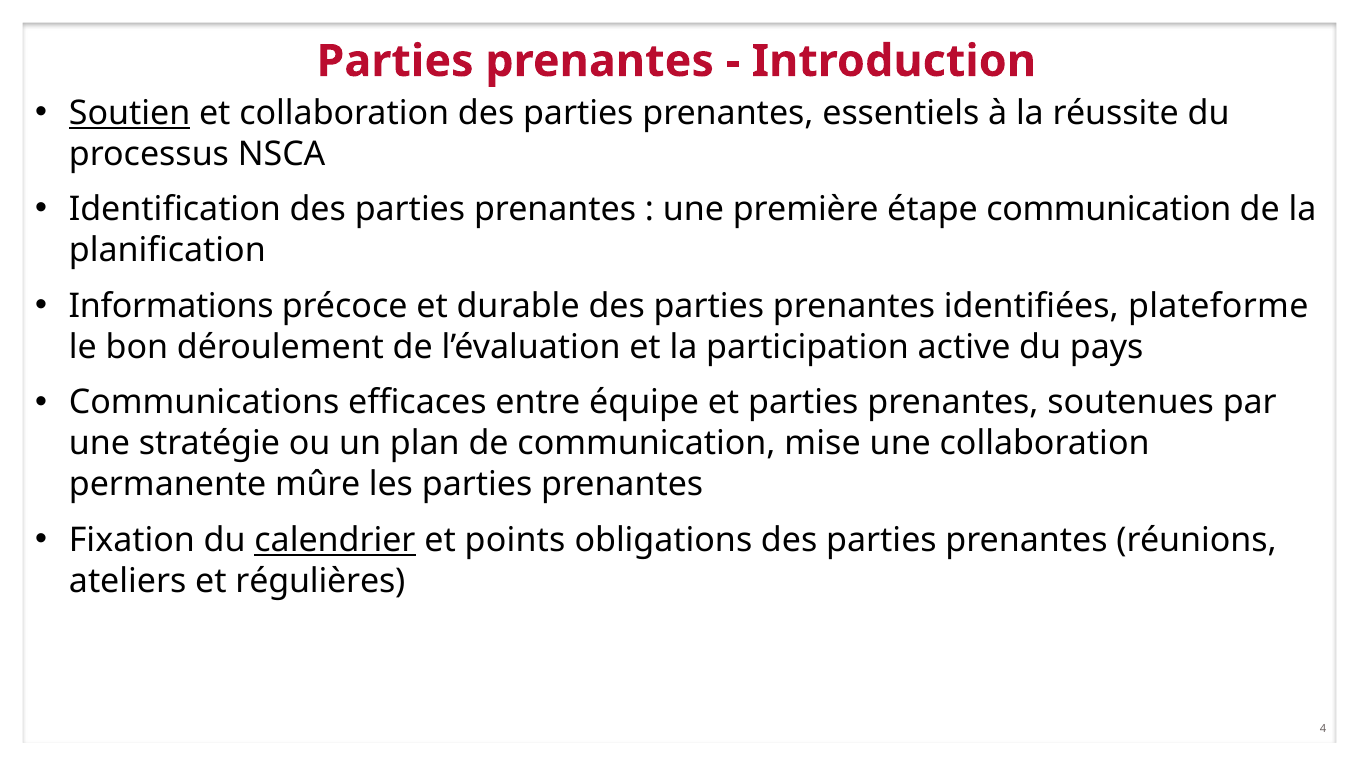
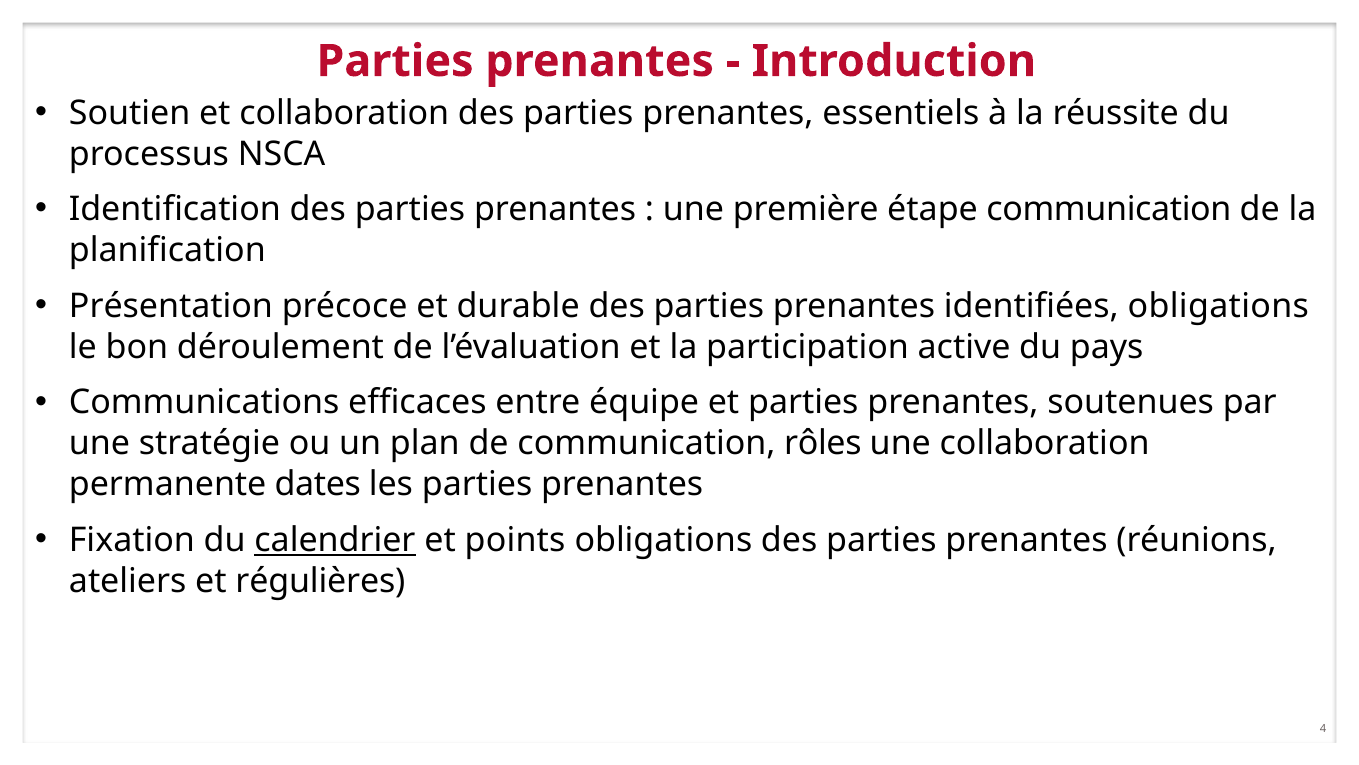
Soutien underline: present -> none
Informations: Informations -> Présentation
identifiées plateforme: plateforme -> obligations
mise: mise -> rôles
mûre: mûre -> dates
